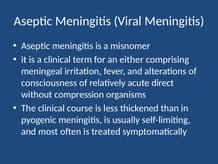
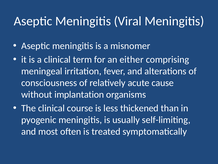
direct: direct -> cause
compression: compression -> implantation
